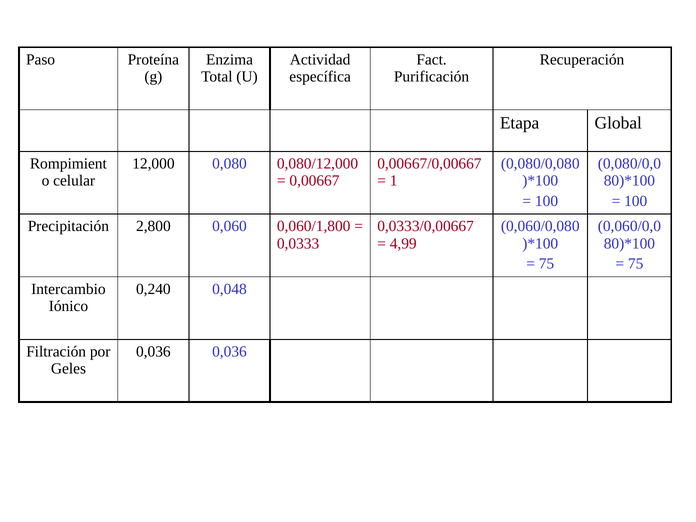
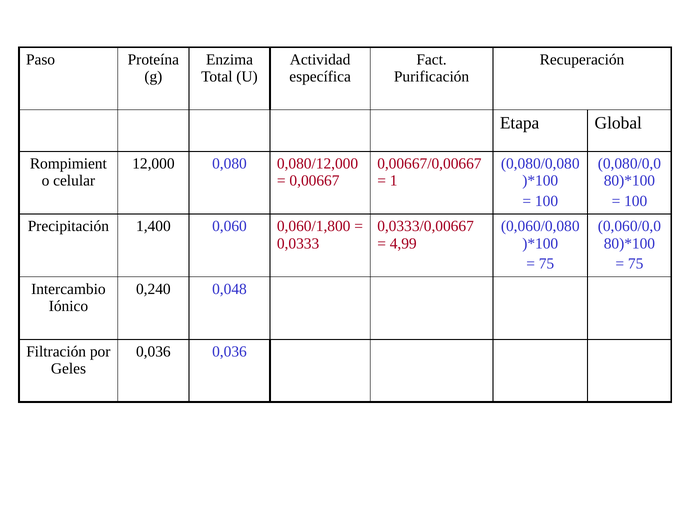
2,800: 2,800 -> 1,400
